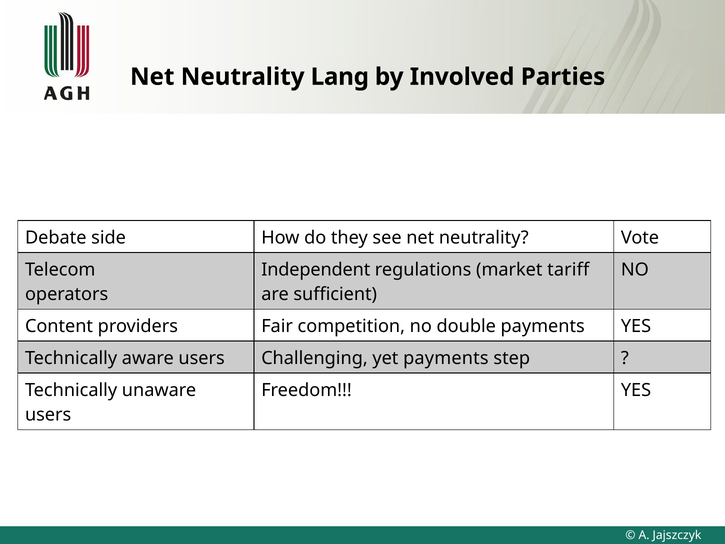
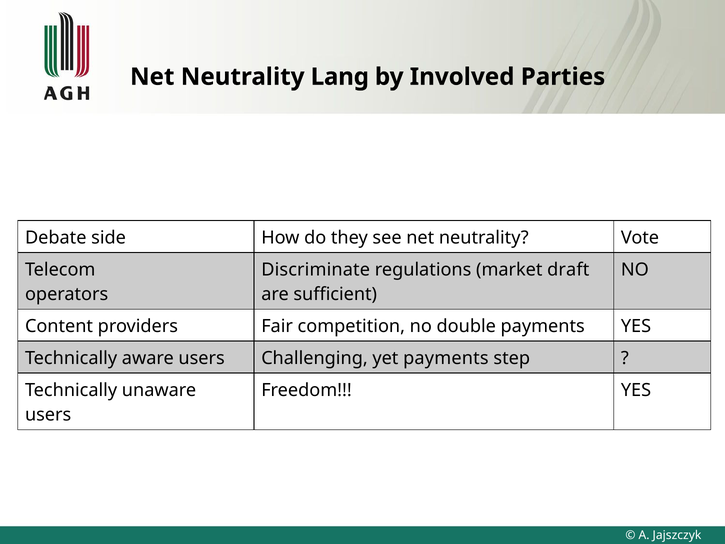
Independent: Independent -> Discriminate
tariff: tariff -> draft
